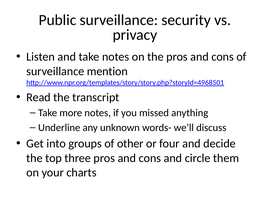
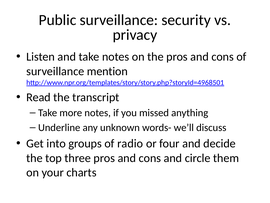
other: other -> radio
